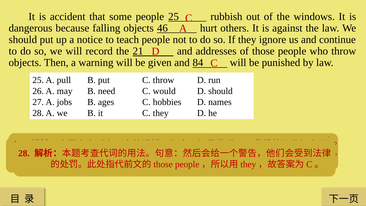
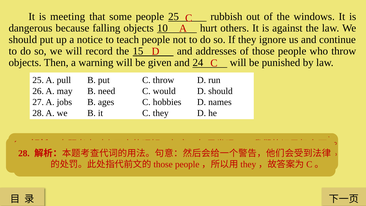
accident: accident -> meeting
46: 46 -> 10
21: 21 -> 15
84: 84 -> 24
